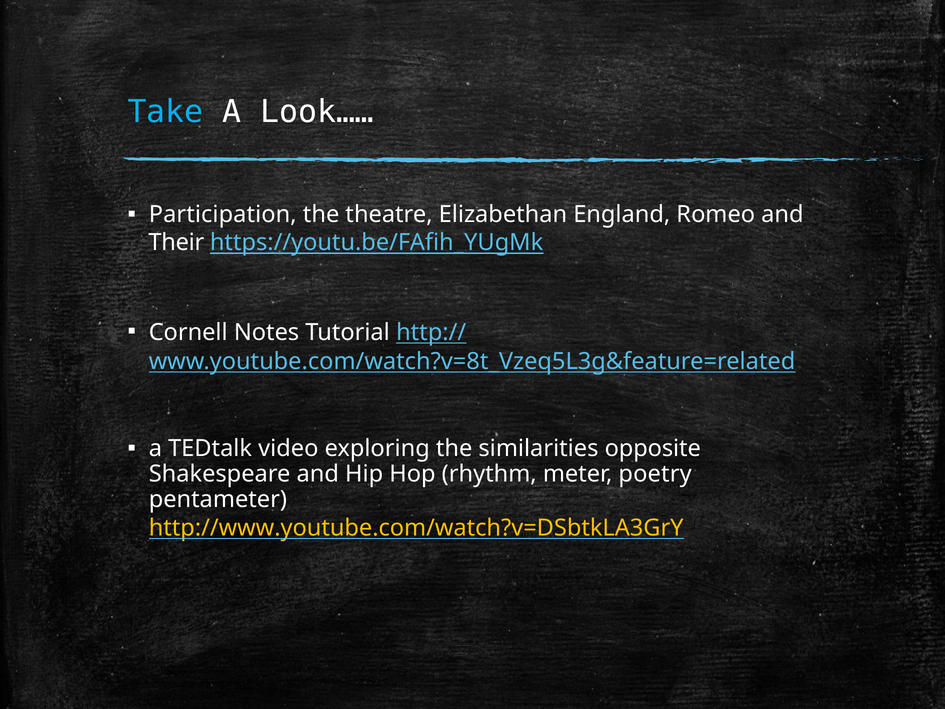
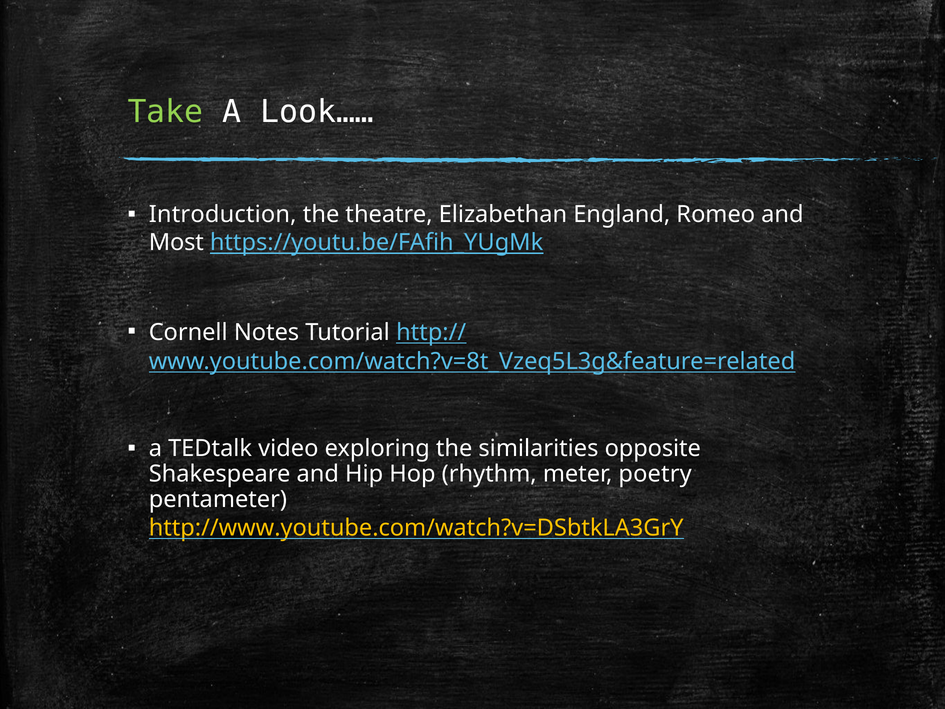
Take colour: light blue -> light green
Participation: Participation -> Introduction
Their: Their -> Most
